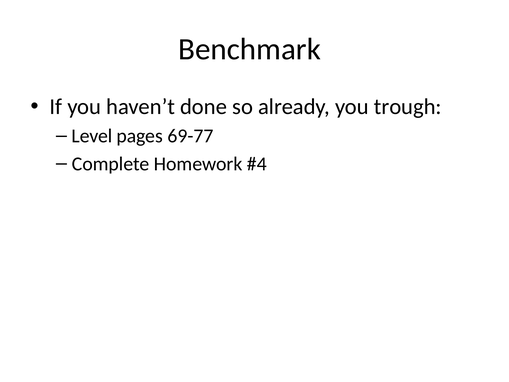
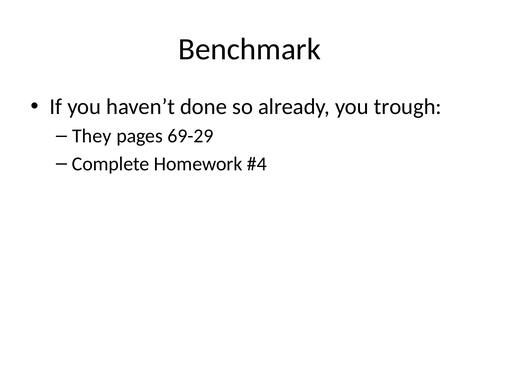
Level: Level -> They
69-77: 69-77 -> 69-29
